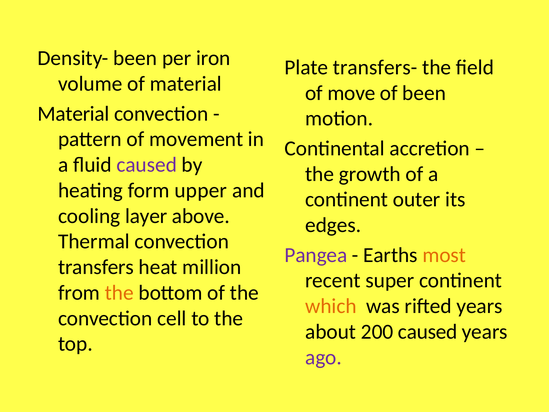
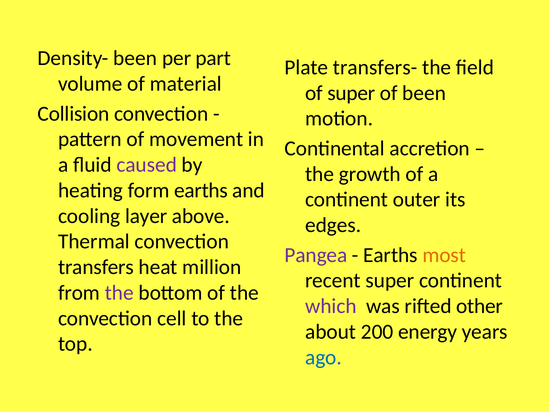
iron: iron -> part
of move: move -> super
Material at (73, 114): Material -> Collision
form upper: upper -> earths
the at (119, 293) colour: orange -> purple
which colour: orange -> purple
rifted years: years -> other
200 caused: caused -> energy
ago colour: purple -> blue
